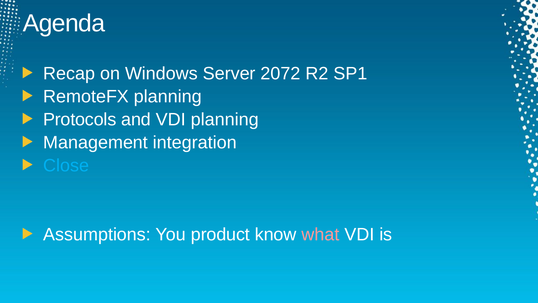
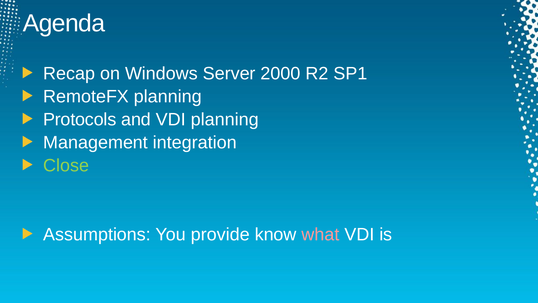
2072: 2072 -> 2000
Close colour: light blue -> light green
product: product -> provide
